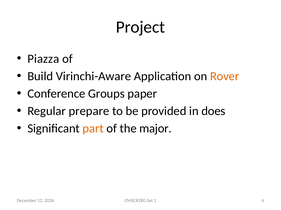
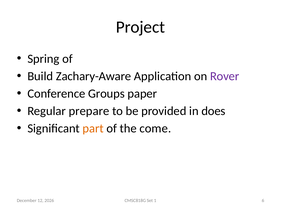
Piazza: Piazza -> Spring
Virinchi-Aware: Virinchi-Aware -> Zachary-Aware
Rover colour: orange -> purple
major: major -> come
